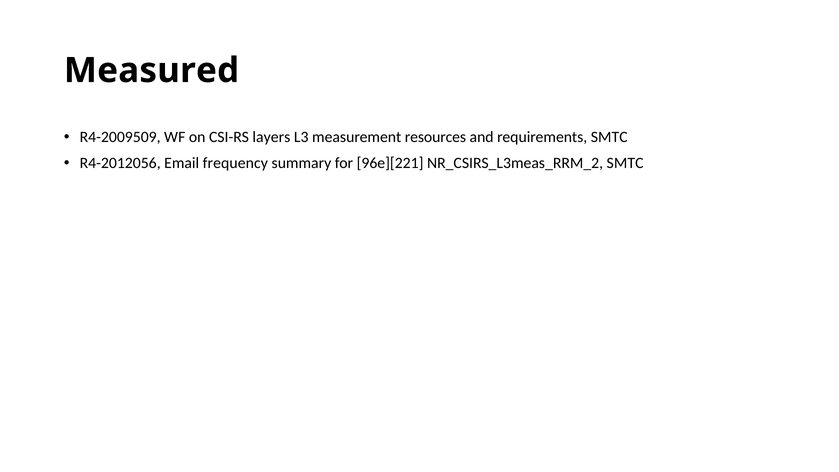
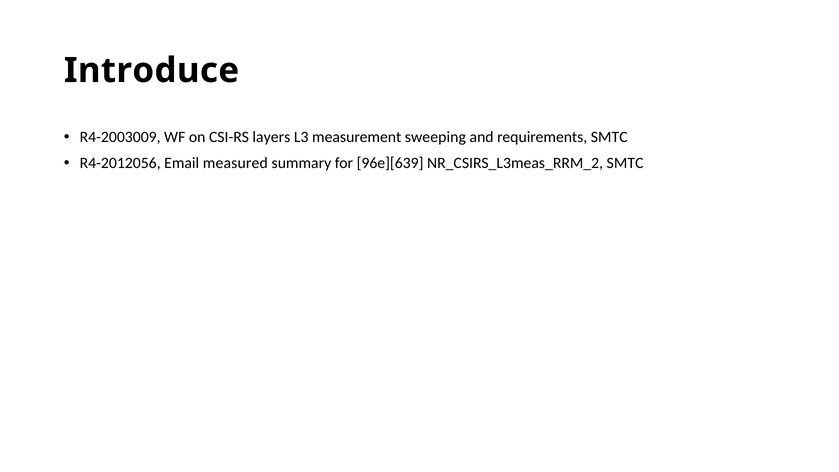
Measured: Measured -> Introduce
R4-2009509: R4-2009509 -> R4-2003009
resources: resources -> sweeping
frequency: frequency -> measured
96e][221: 96e][221 -> 96e][639
